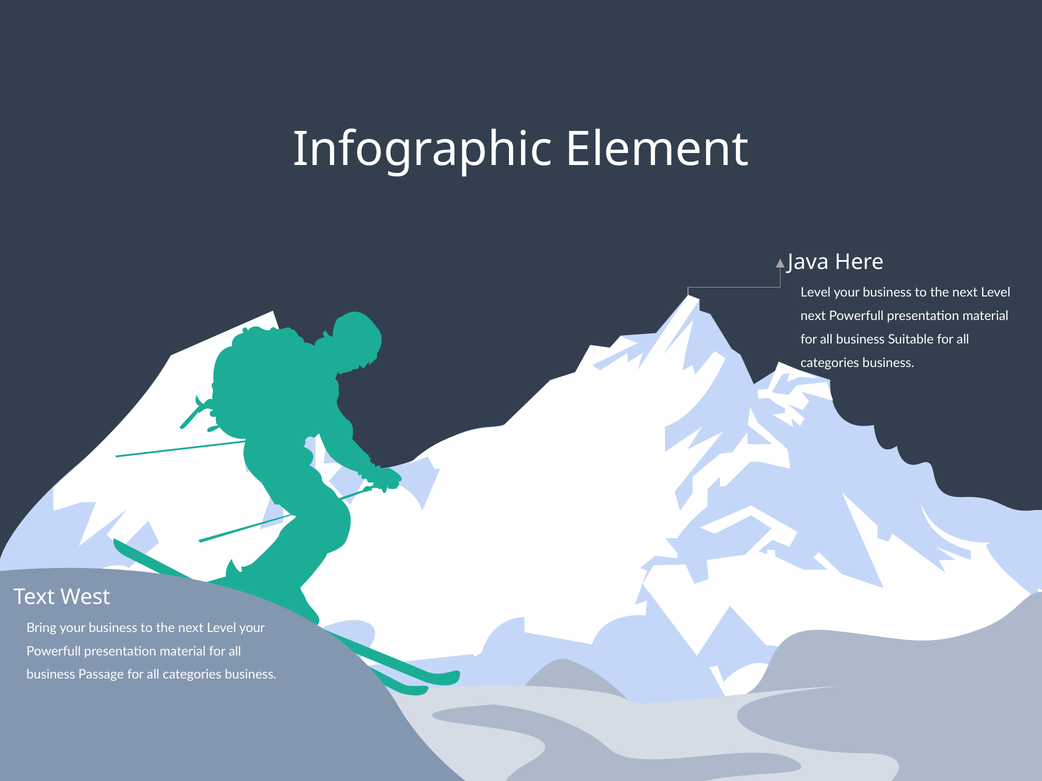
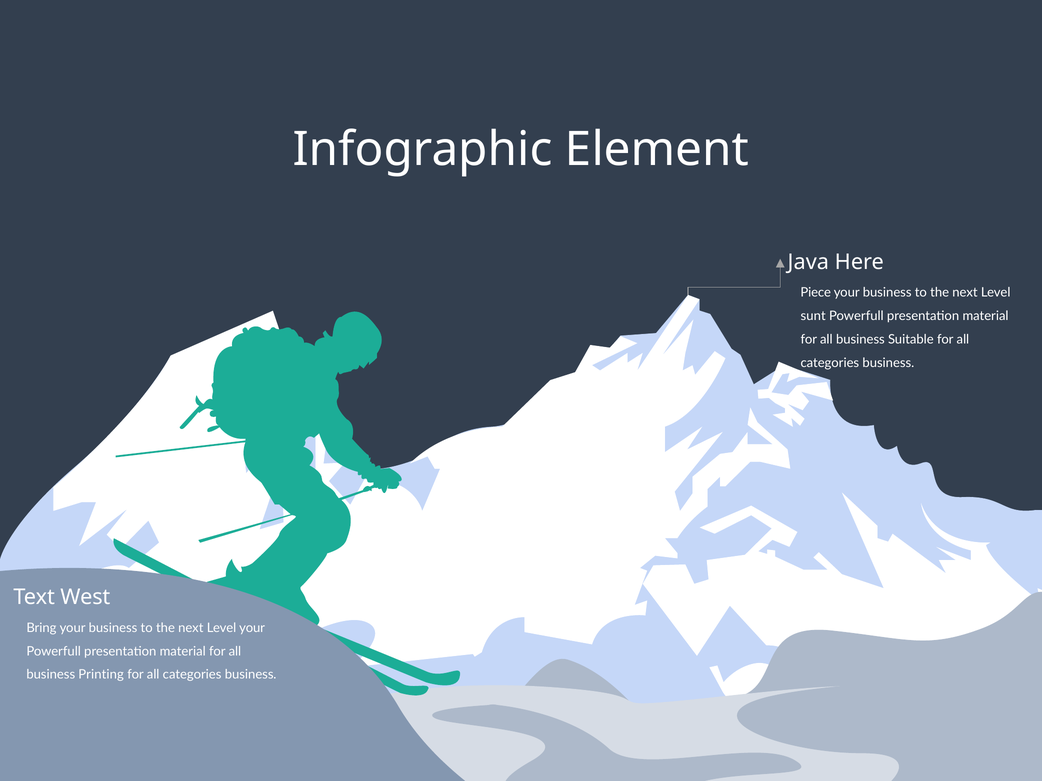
Level at (816, 293): Level -> Piece
next at (813, 316): next -> sunt
Passage: Passage -> Printing
